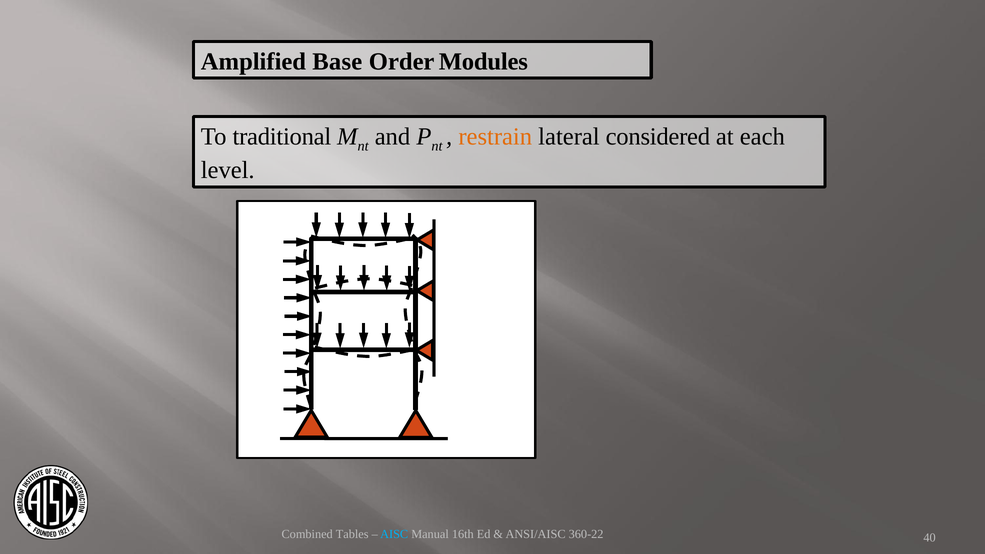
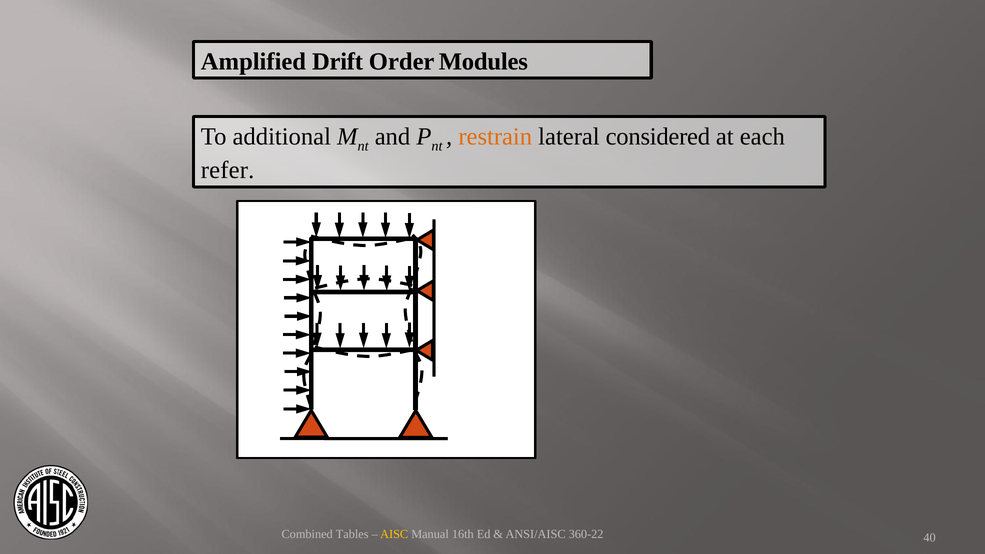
Base: Base -> Drift
traditional: traditional -> additional
level: level -> refer
AISC colour: light blue -> yellow
